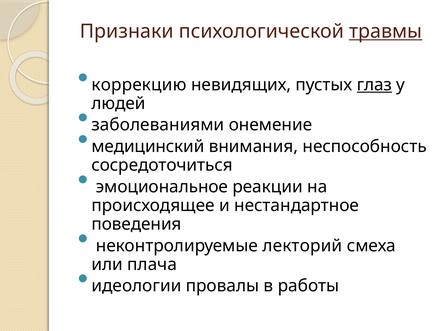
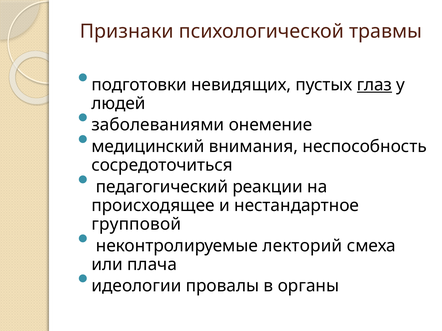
травмы underline: present -> none
коррекцию: коррекцию -> подготовки
эмоциональное: эмоциональное -> педагогический
поведения: поведения -> групповой
работы: работы -> органы
